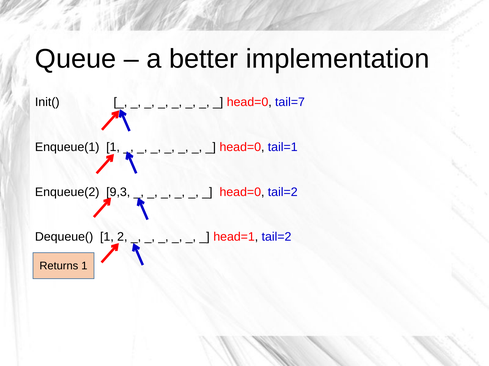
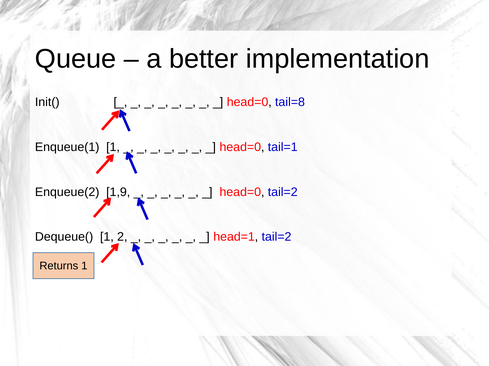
tail=7: tail=7 -> tail=8
9,3: 9,3 -> 1,9
